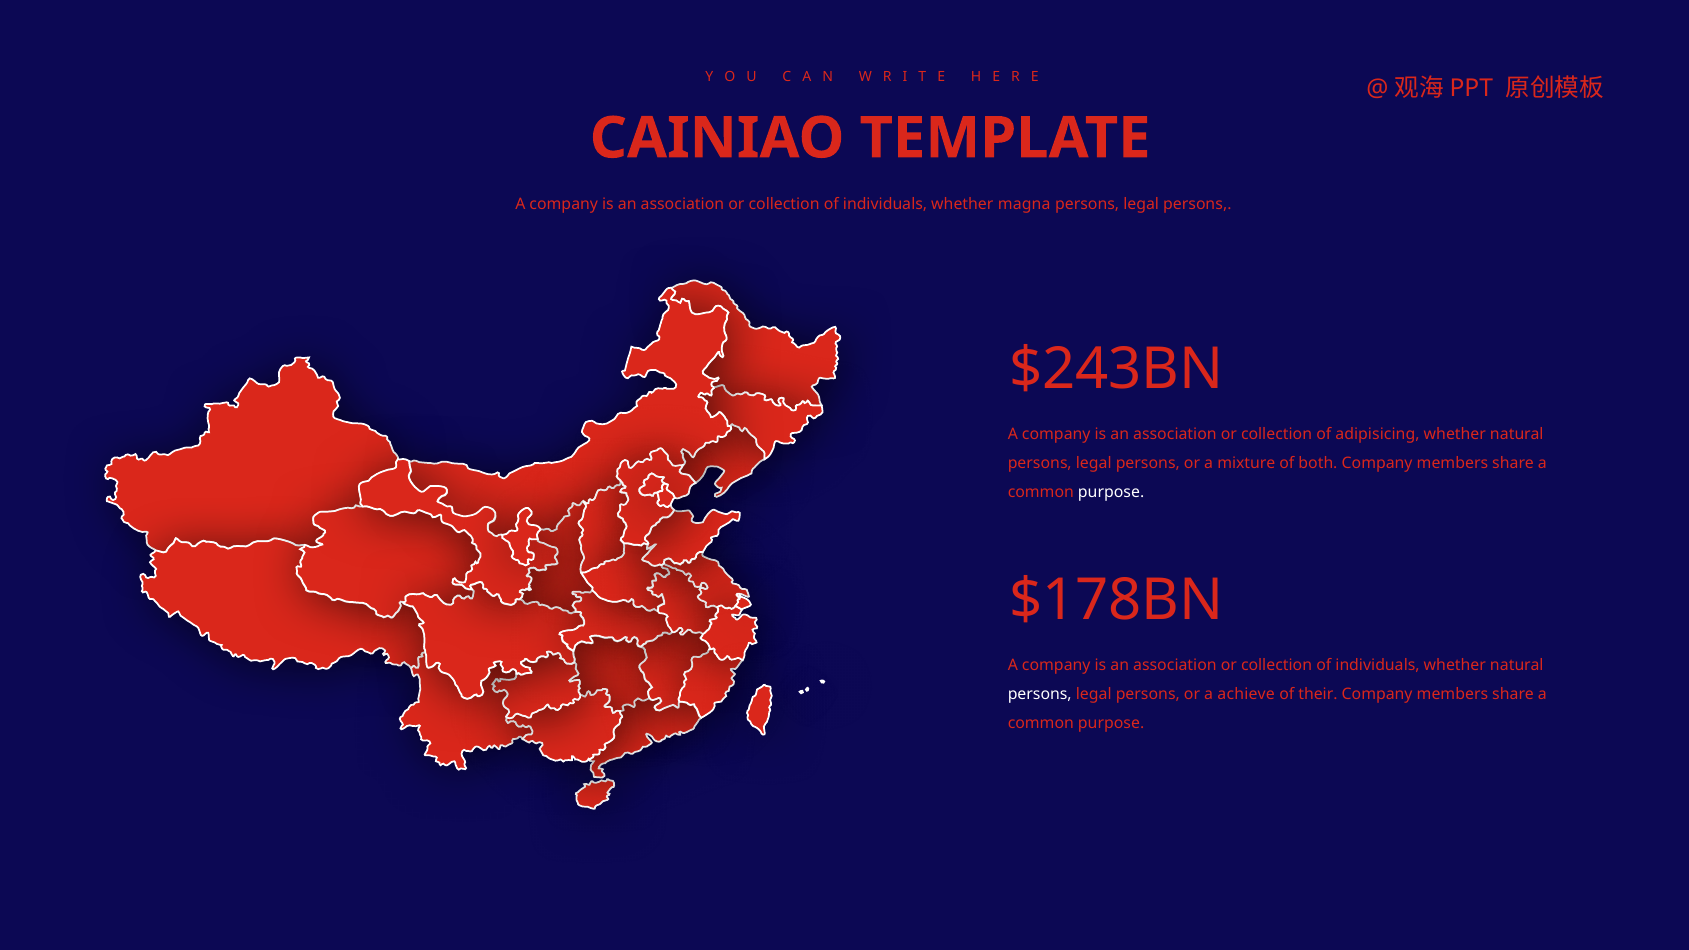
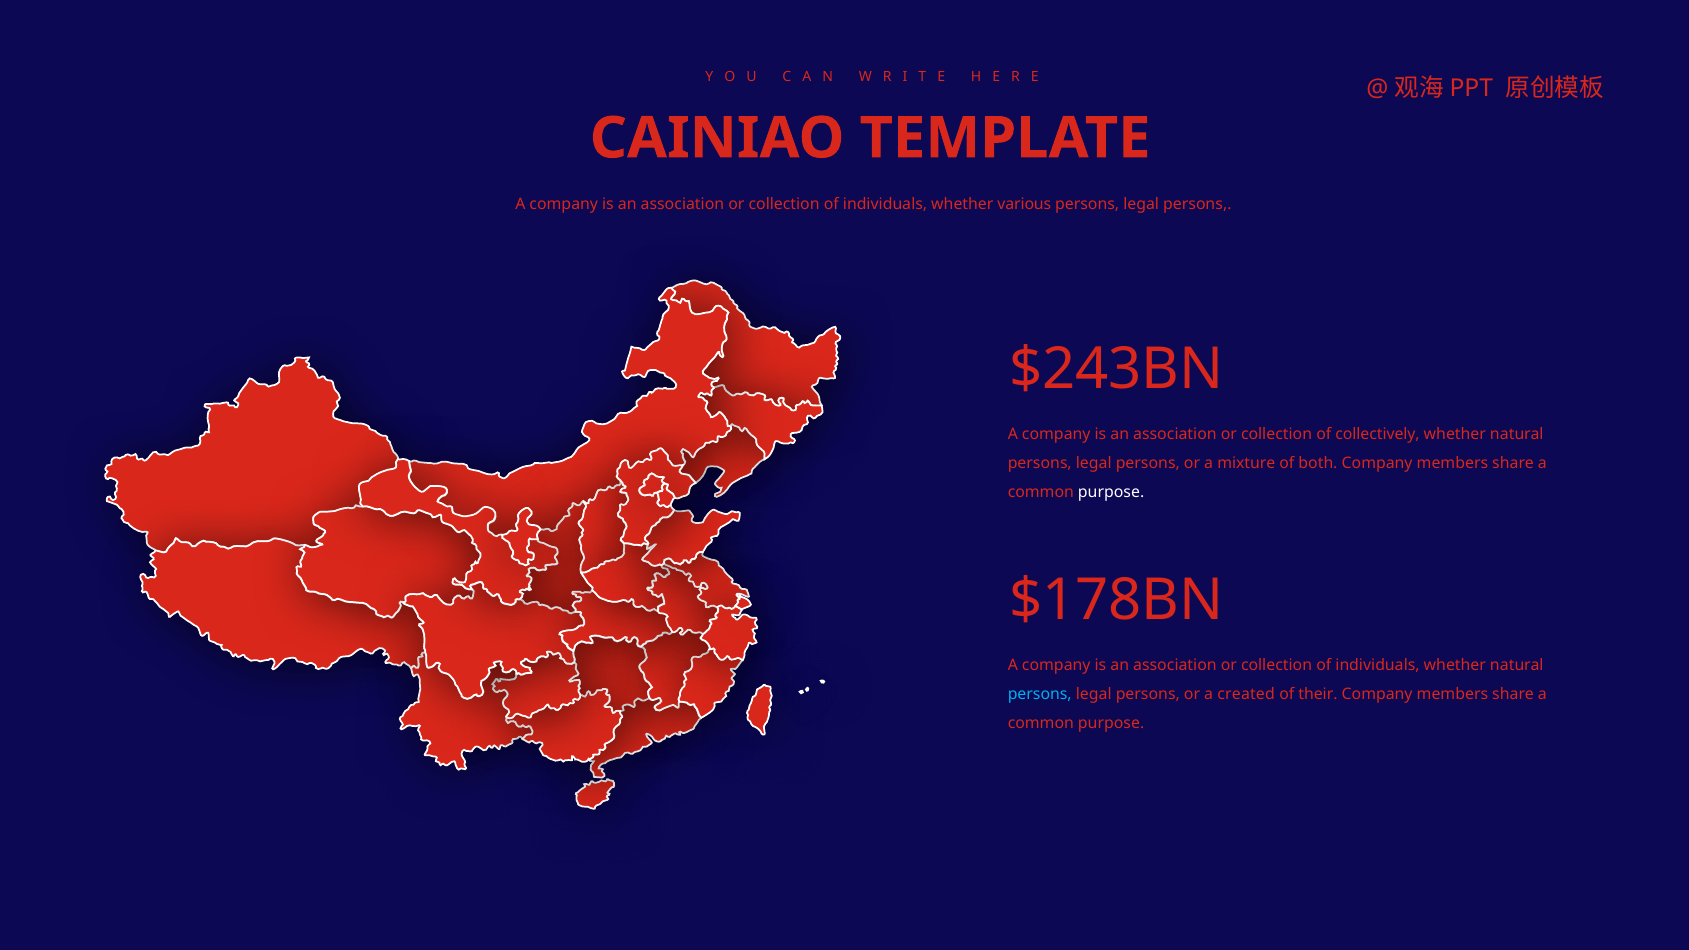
magna: magna -> various
adipisicing: adipisicing -> collectively
persons at (1040, 694) colour: white -> light blue
achieve: achieve -> created
